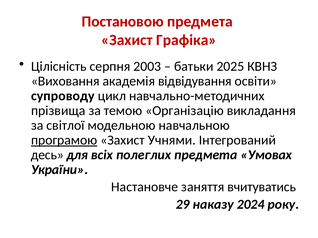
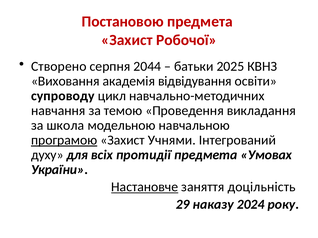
Графіка: Графіка -> Робочої
Цілісність: Цілісність -> Створено
2003: 2003 -> 2044
прізвища: прізвища -> навчання
Організацію: Організацію -> Проведення
світлої: світлої -> школа
десь: десь -> духу
полеглих: полеглих -> протидії
Настановче underline: none -> present
вчитуватись: вчитуватись -> доцільність
